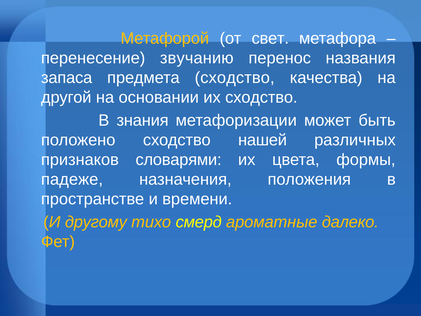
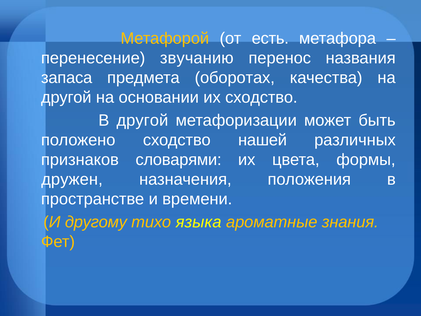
свет: свет -> есть
предмета сходство: сходство -> оборотах
В знания: знания -> другой
падеже: падеже -> дружен
смерд: смерд -> языка
далеко: далеко -> знания
